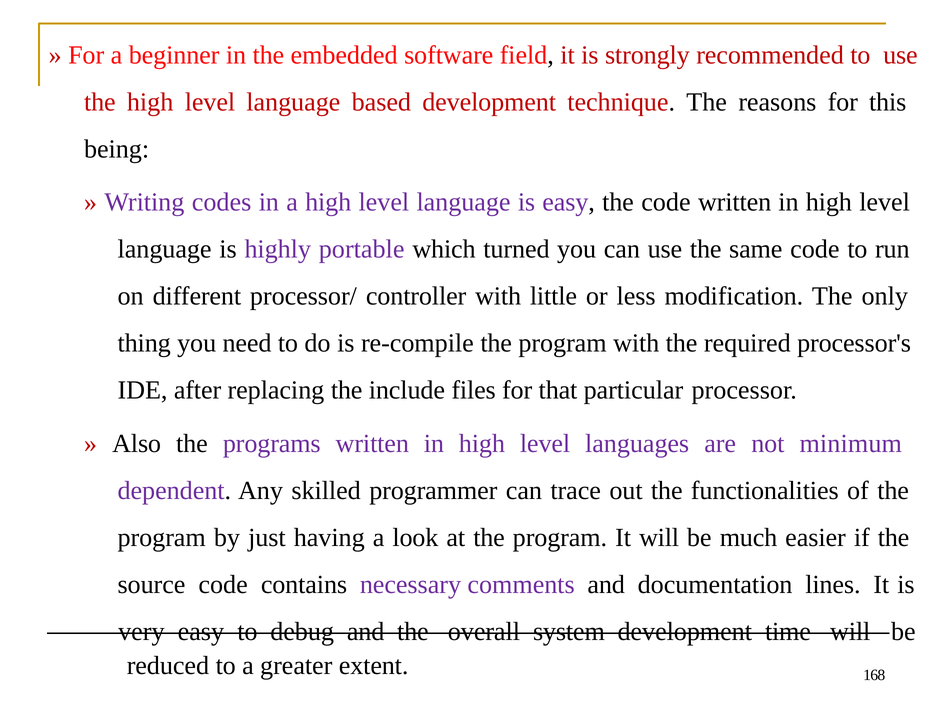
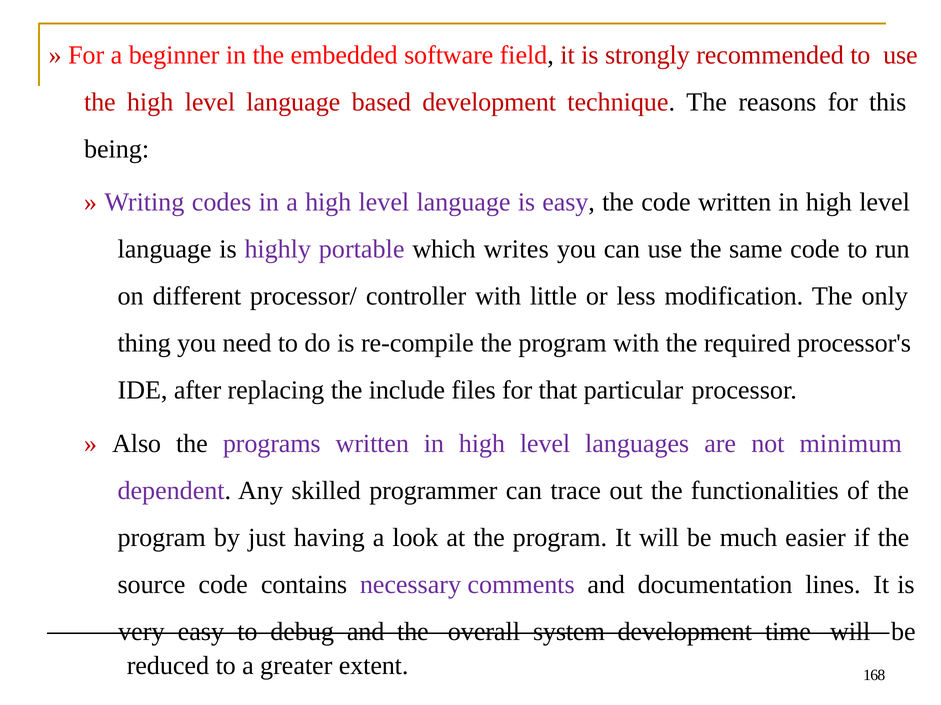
turned: turned -> writes
